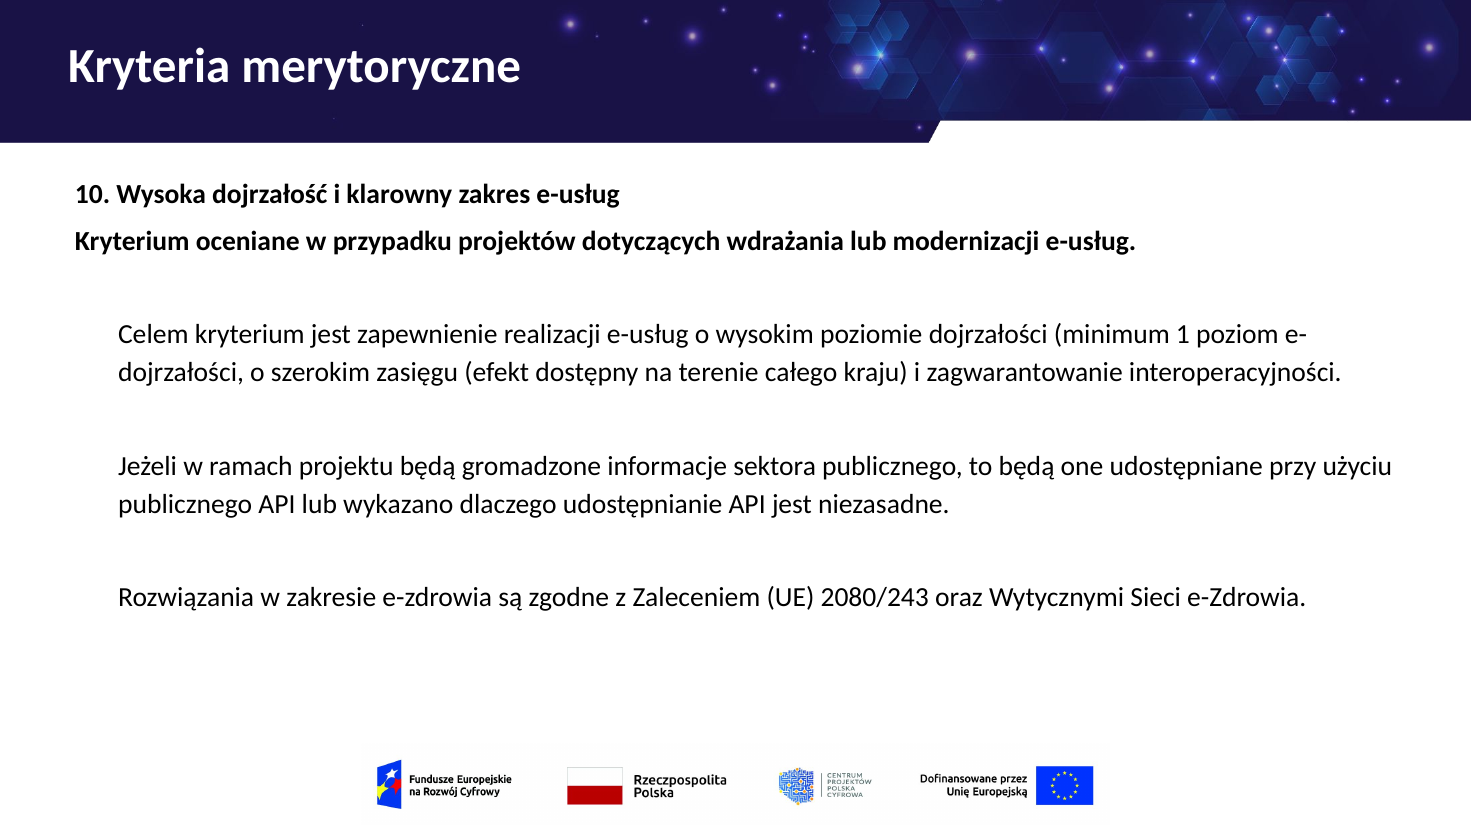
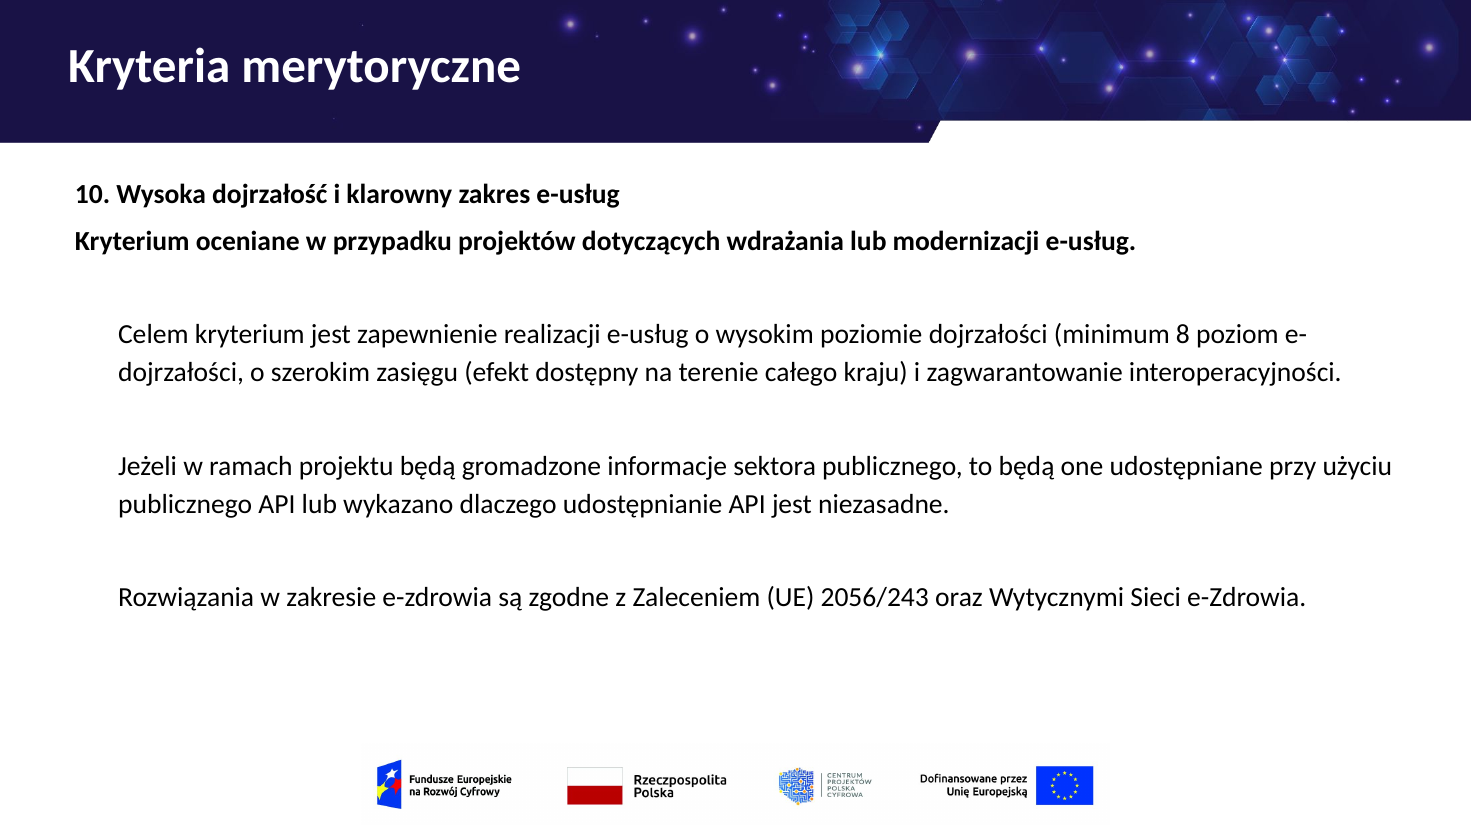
1: 1 -> 8
2080/243: 2080/243 -> 2056/243
